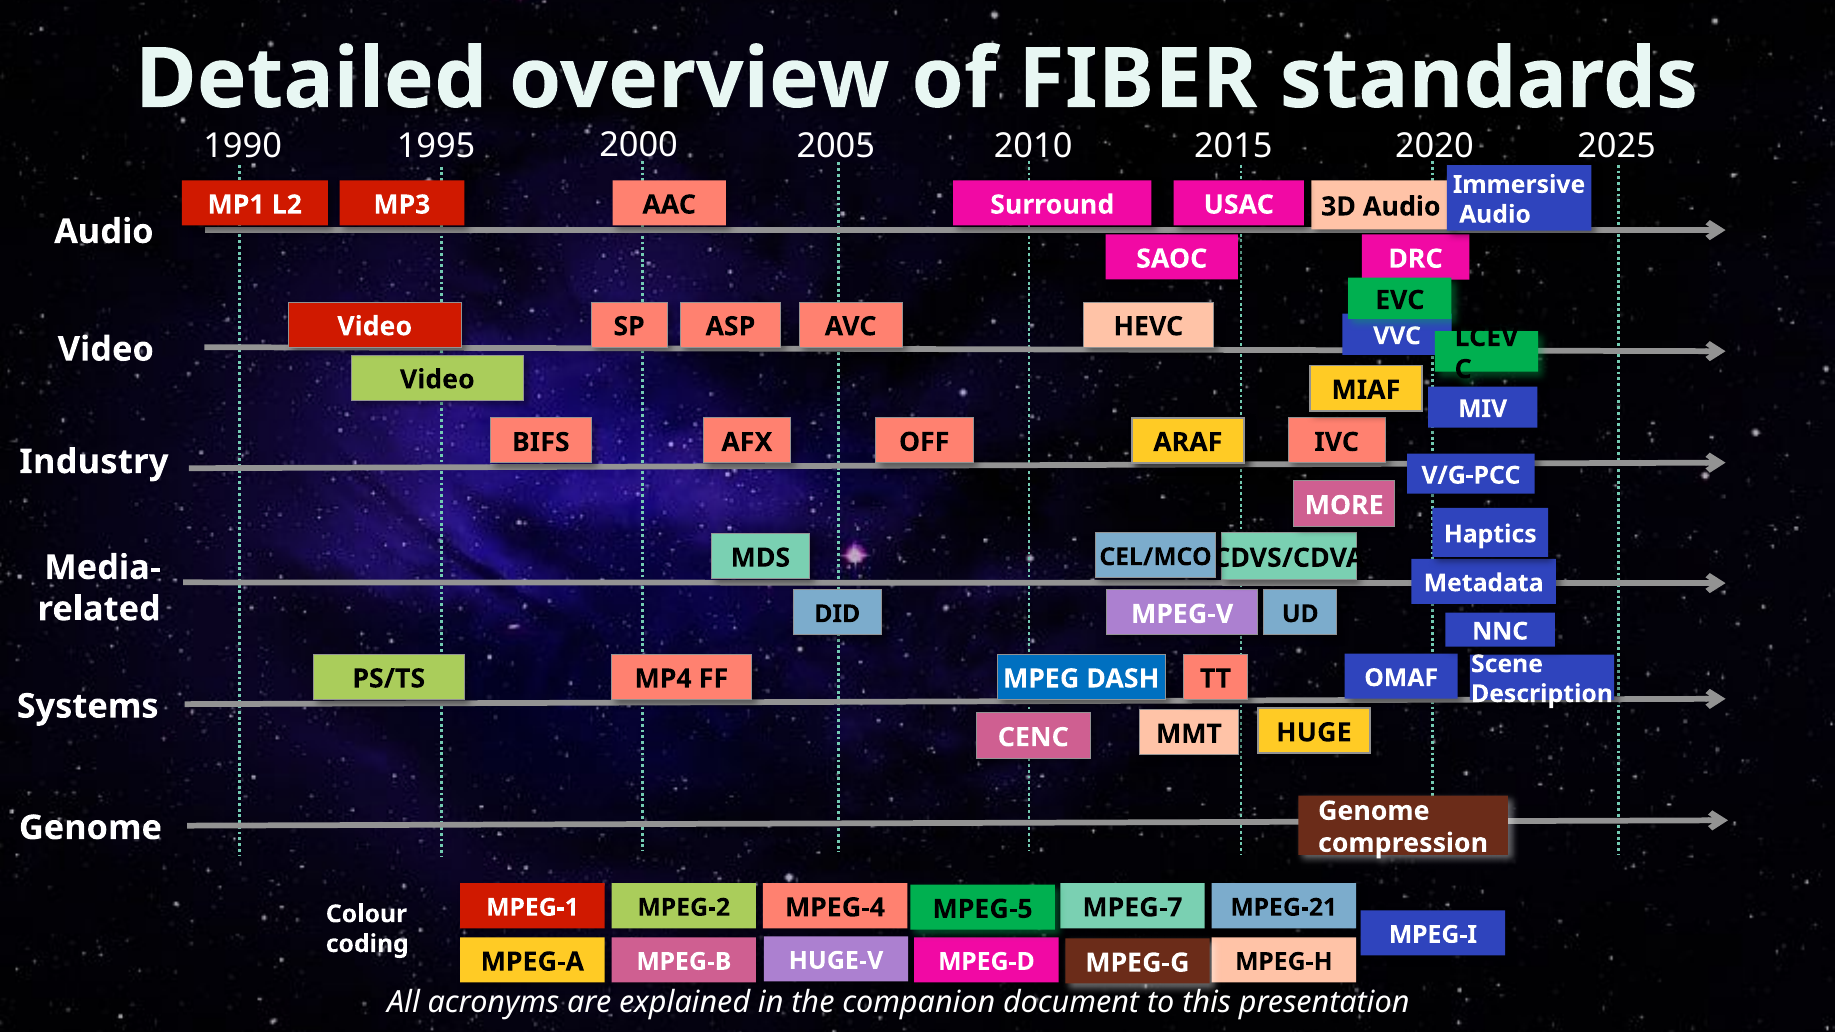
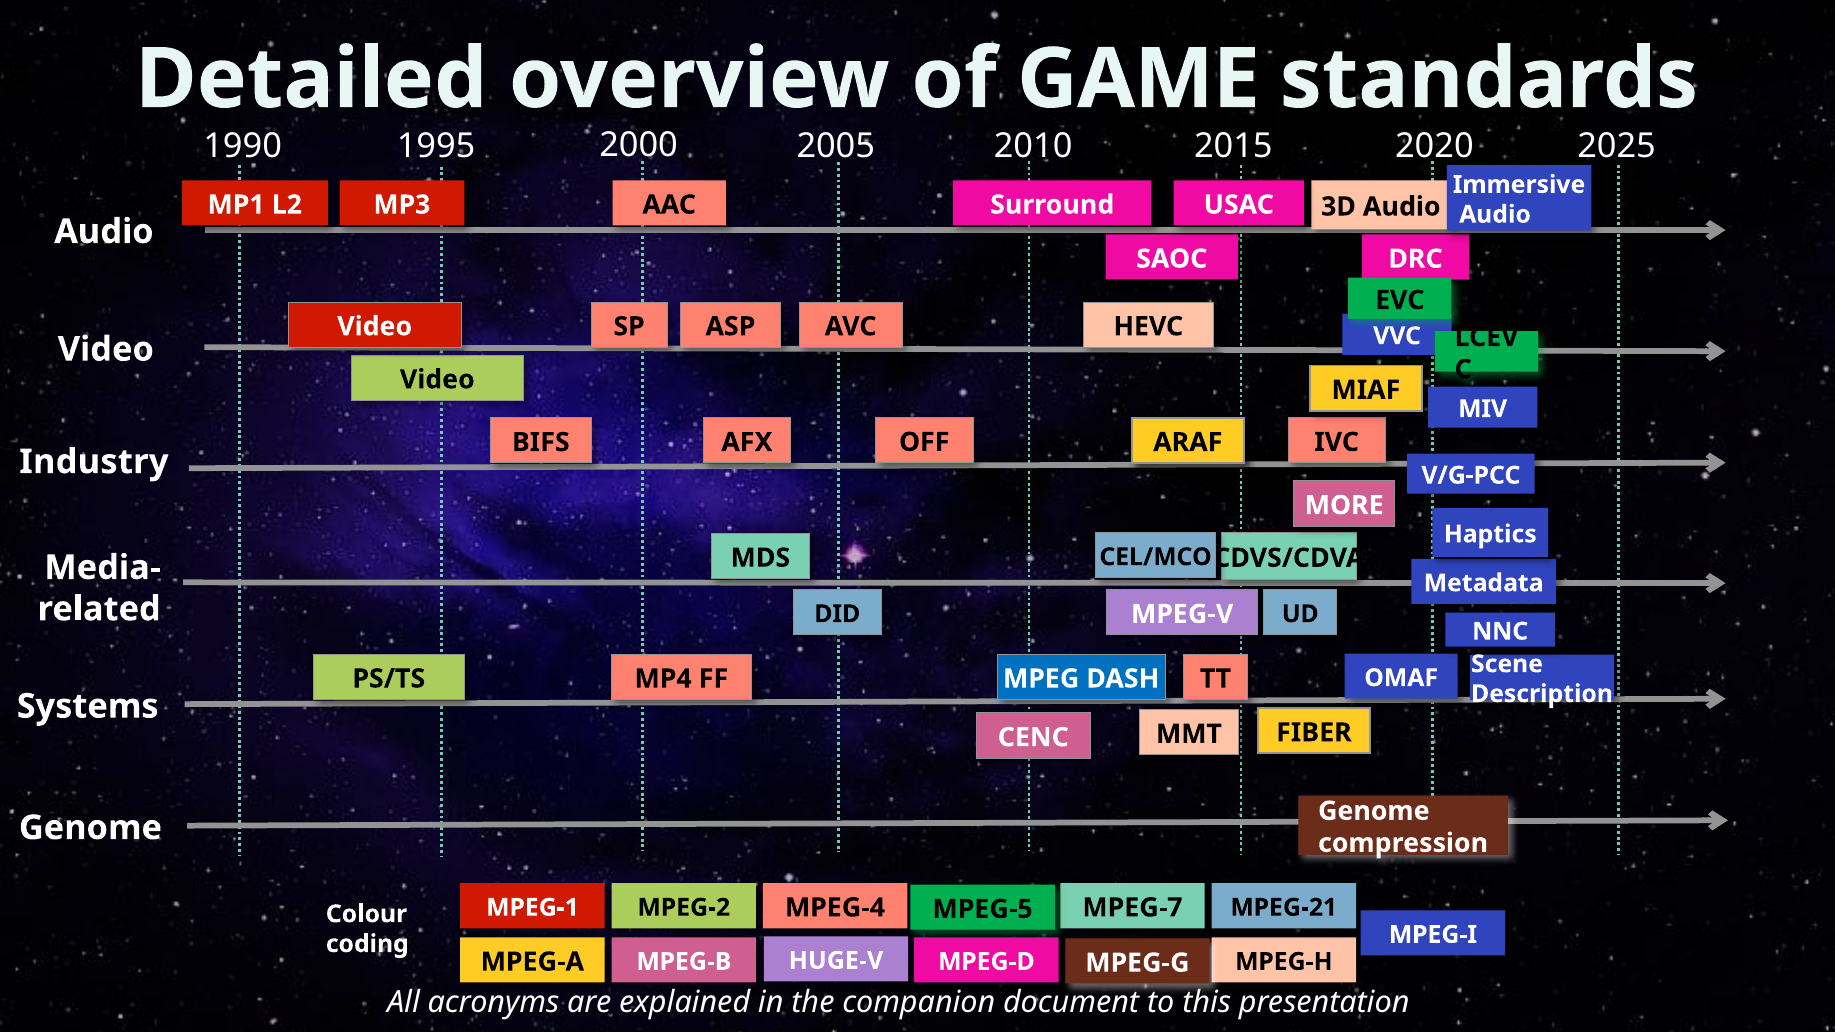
FIBER: FIBER -> GAME
HUGE: HUGE -> FIBER
